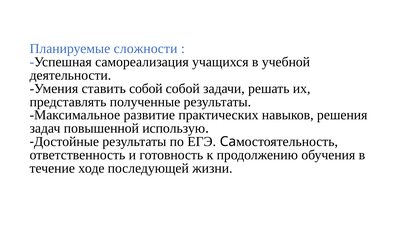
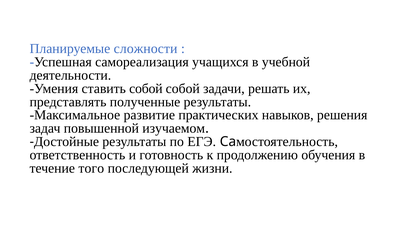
использую: использую -> изучаемом
ходе: ходе -> того
